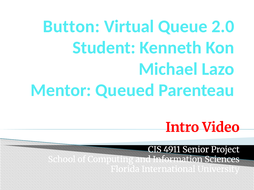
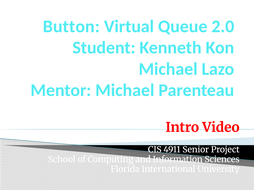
Mentor Queued: Queued -> Michael
